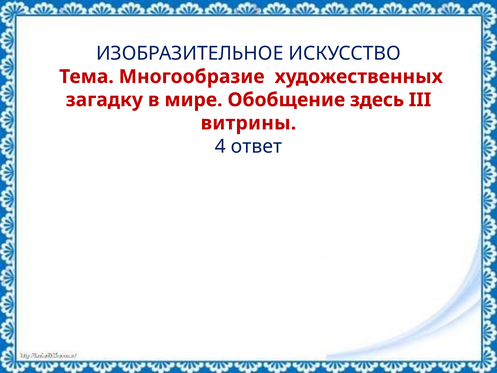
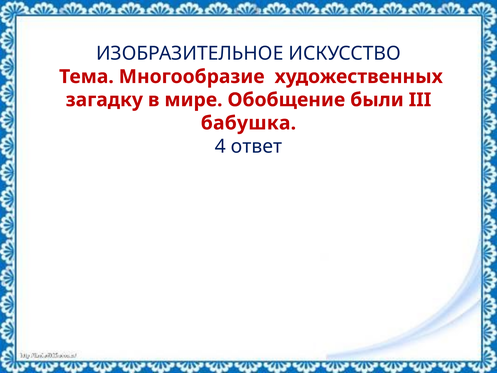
здесь: здесь -> были
витрины: витрины -> бабушка
